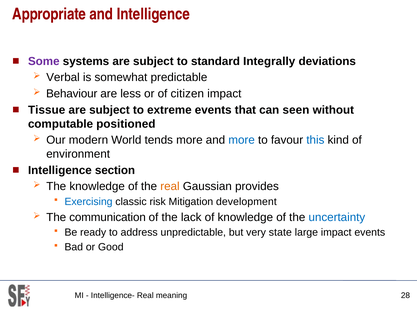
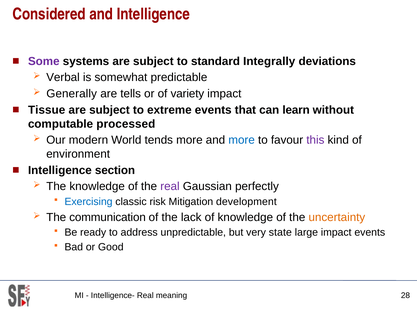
Appropriate: Appropriate -> Considered
Behaviour: Behaviour -> Generally
less: less -> tells
citizen: citizen -> variety
seen: seen -> learn
positioned: positioned -> processed
this colour: blue -> purple
real at (170, 186) colour: orange -> purple
provides: provides -> perfectly
uncertainty colour: blue -> orange
